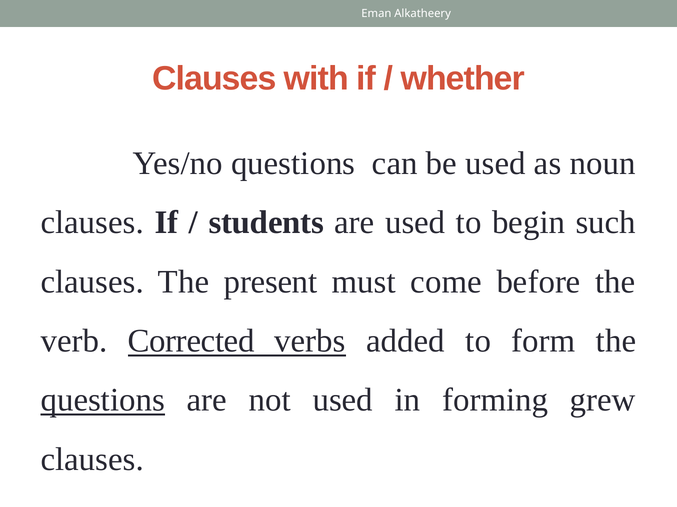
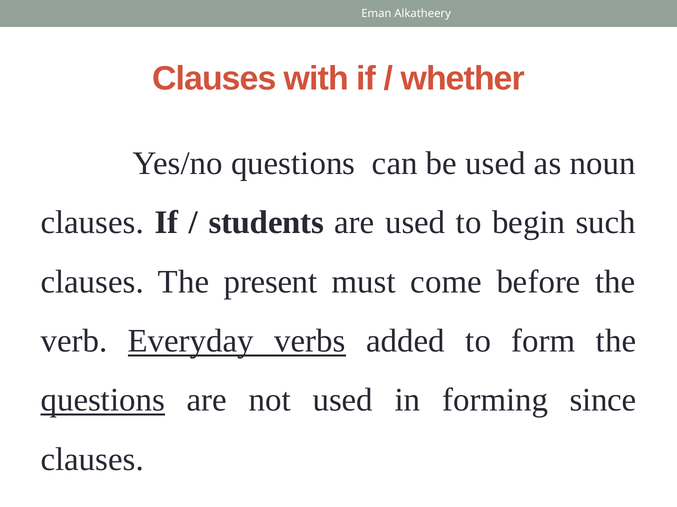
Corrected: Corrected -> Everyday
grew: grew -> since
